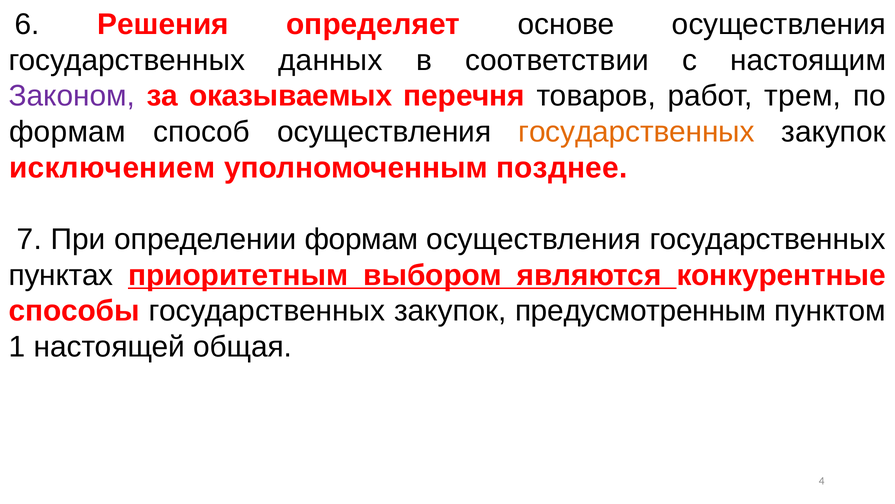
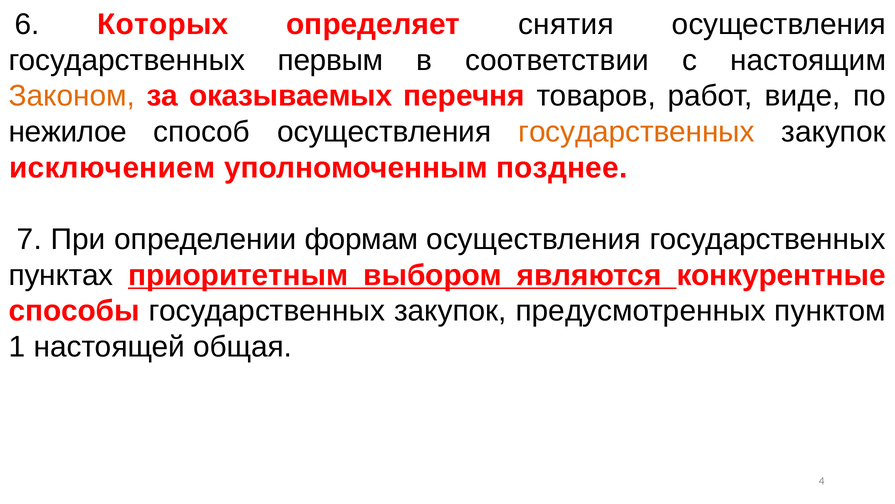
Решения: Решения -> Которых
основе: основе -> снятия
данных: данных -> первым
Законом colour: purple -> orange
трем: трем -> виде
формам at (67, 132): формам -> нежилое
предусмотренным: предусмотренным -> предусмотренных
